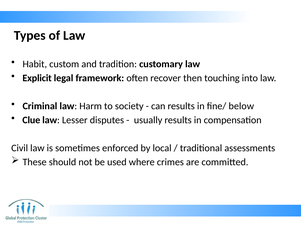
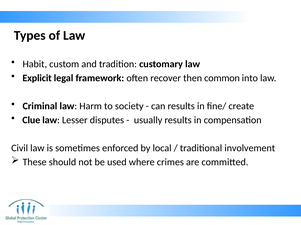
touching: touching -> common
below: below -> create
assessments: assessments -> involvement
